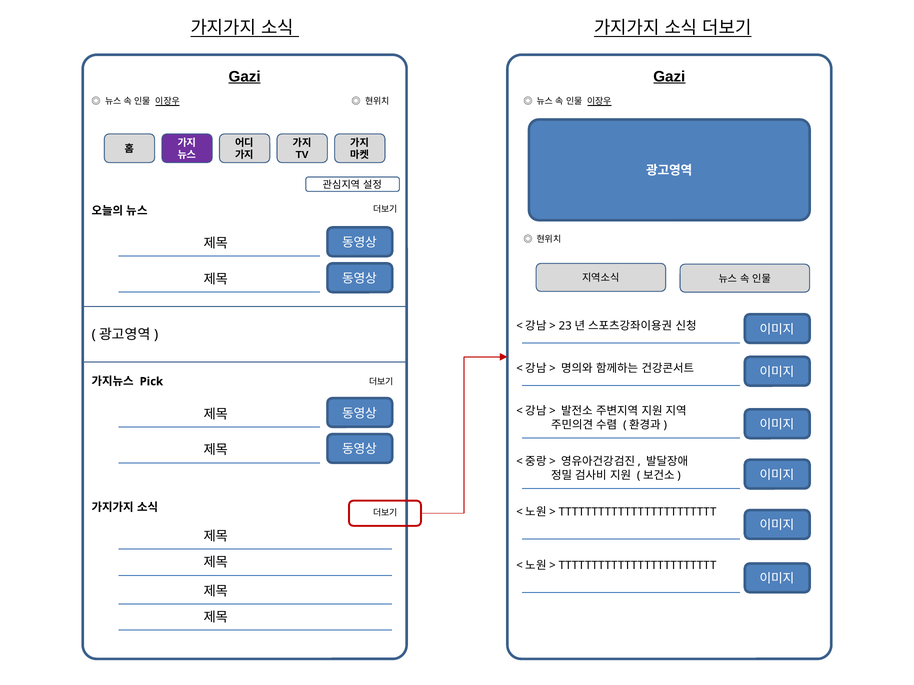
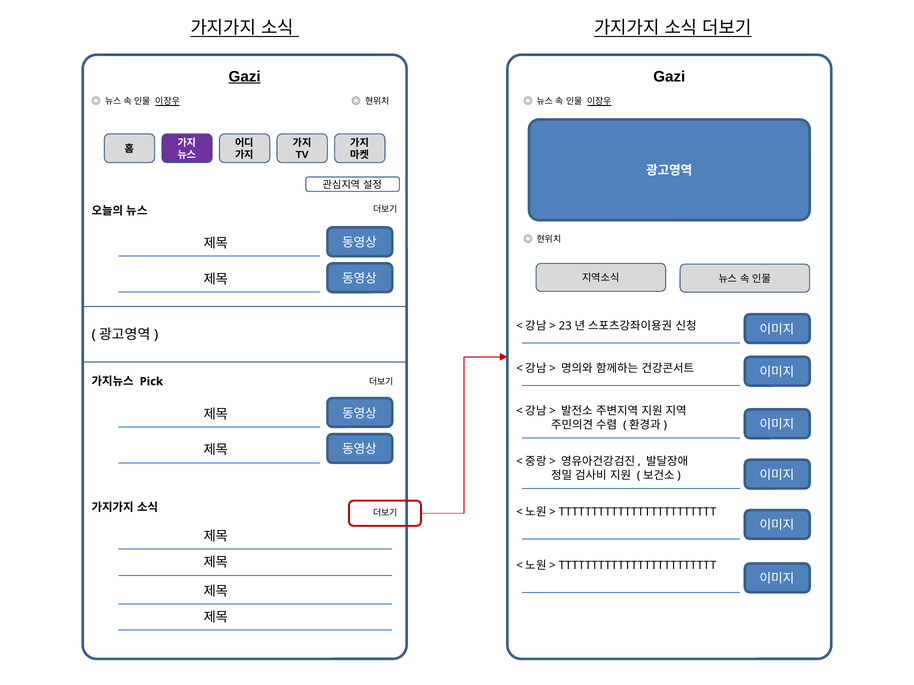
Gazi at (669, 77) underline: present -> none
